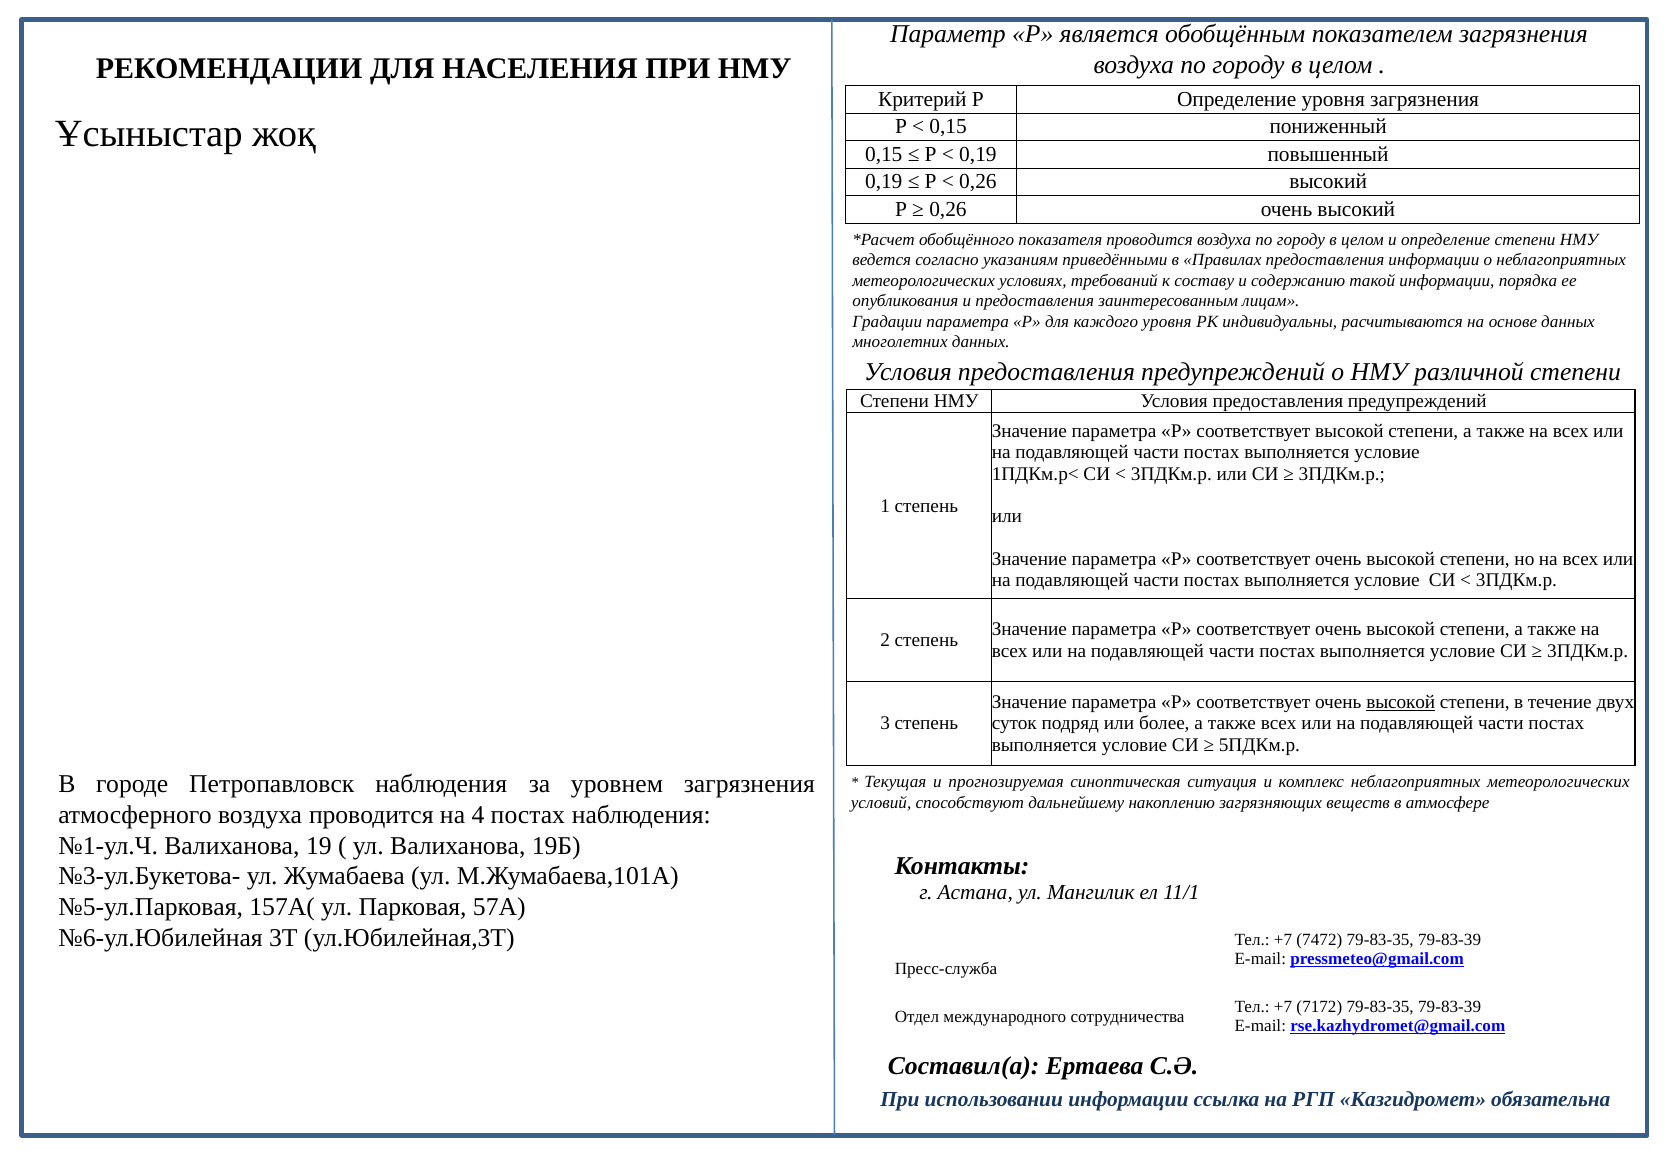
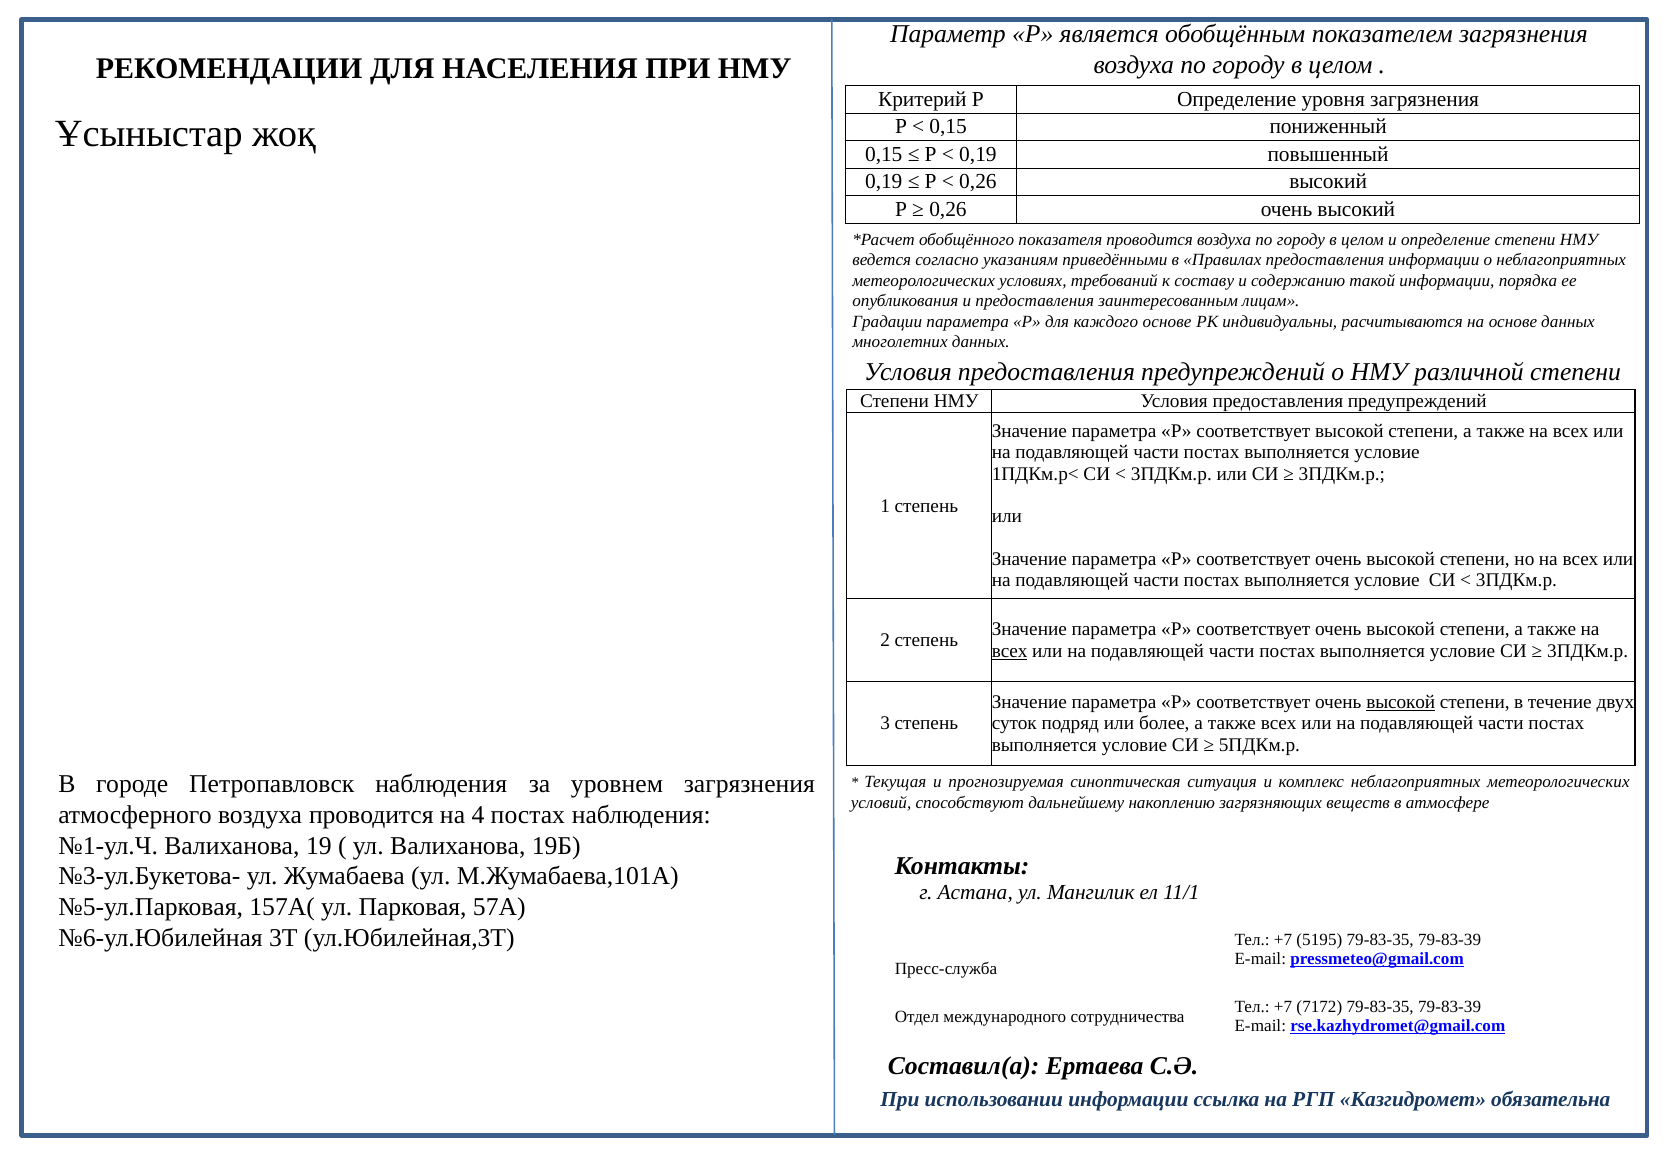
каждого уровня: уровня -> основе
всех at (1010, 651) underline: none -> present
7472: 7472 -> 5195
